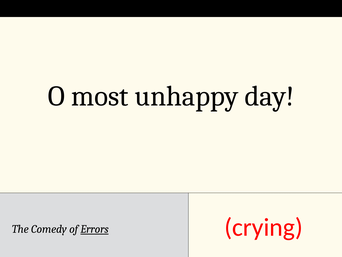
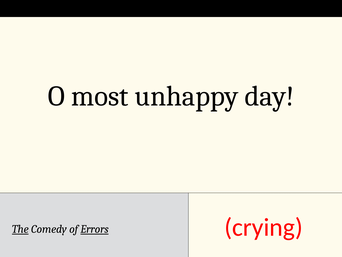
The underline: none -> present
